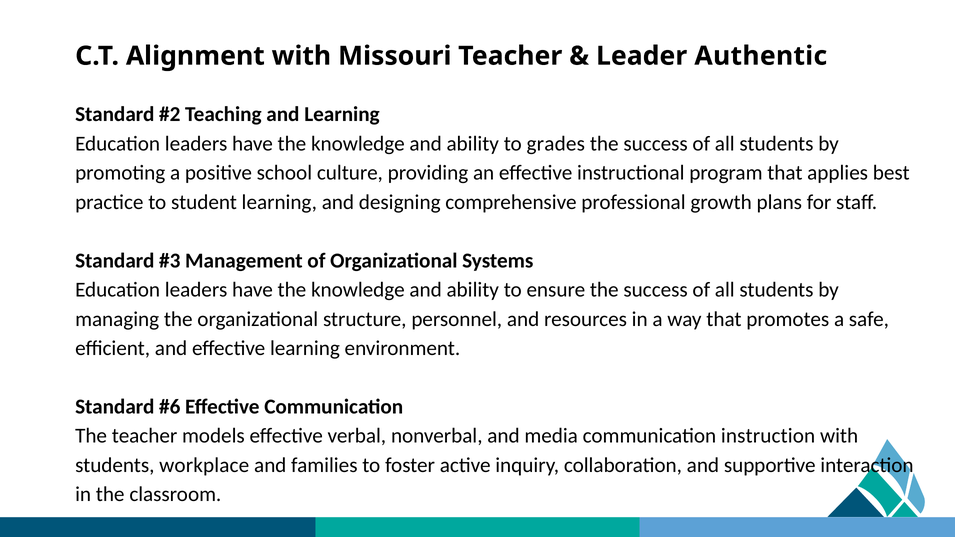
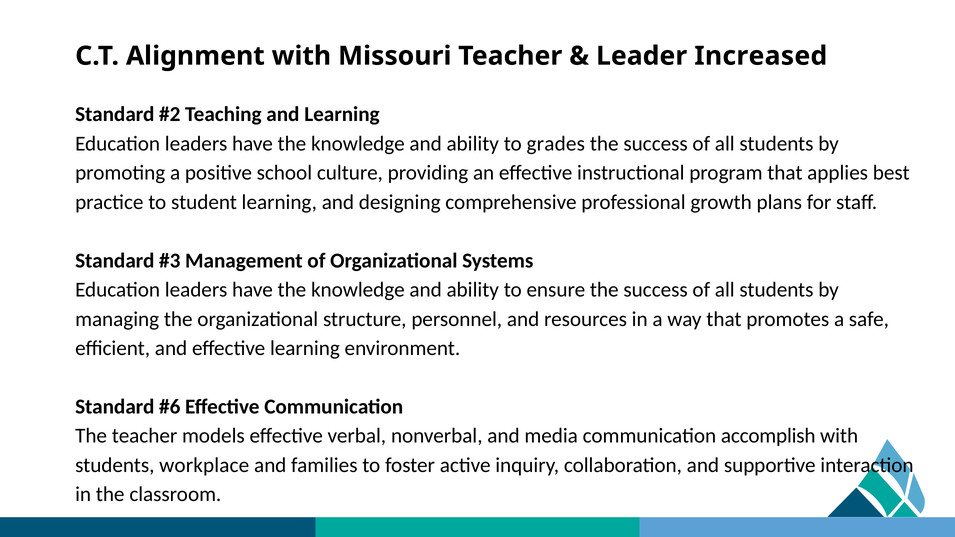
Authentic: Authentic -> Increased
instruction: instruction -> accomplish
